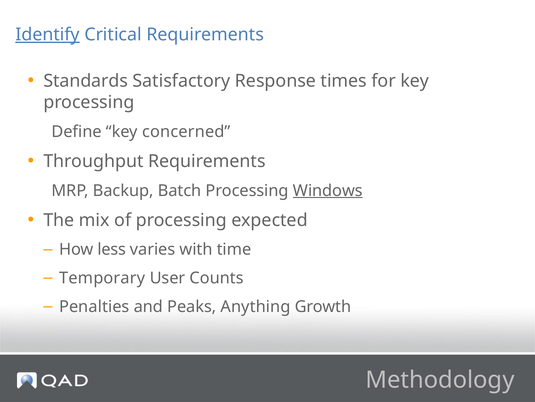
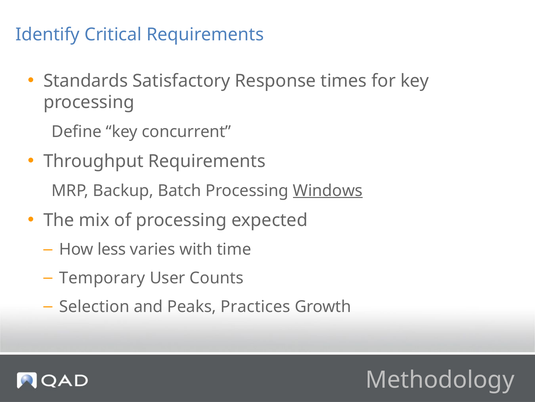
Identify underline: present -> none
concerned: concerned -> concurrent
Penalties: Penalties -> Selection
Anything: Anything -> Practices
